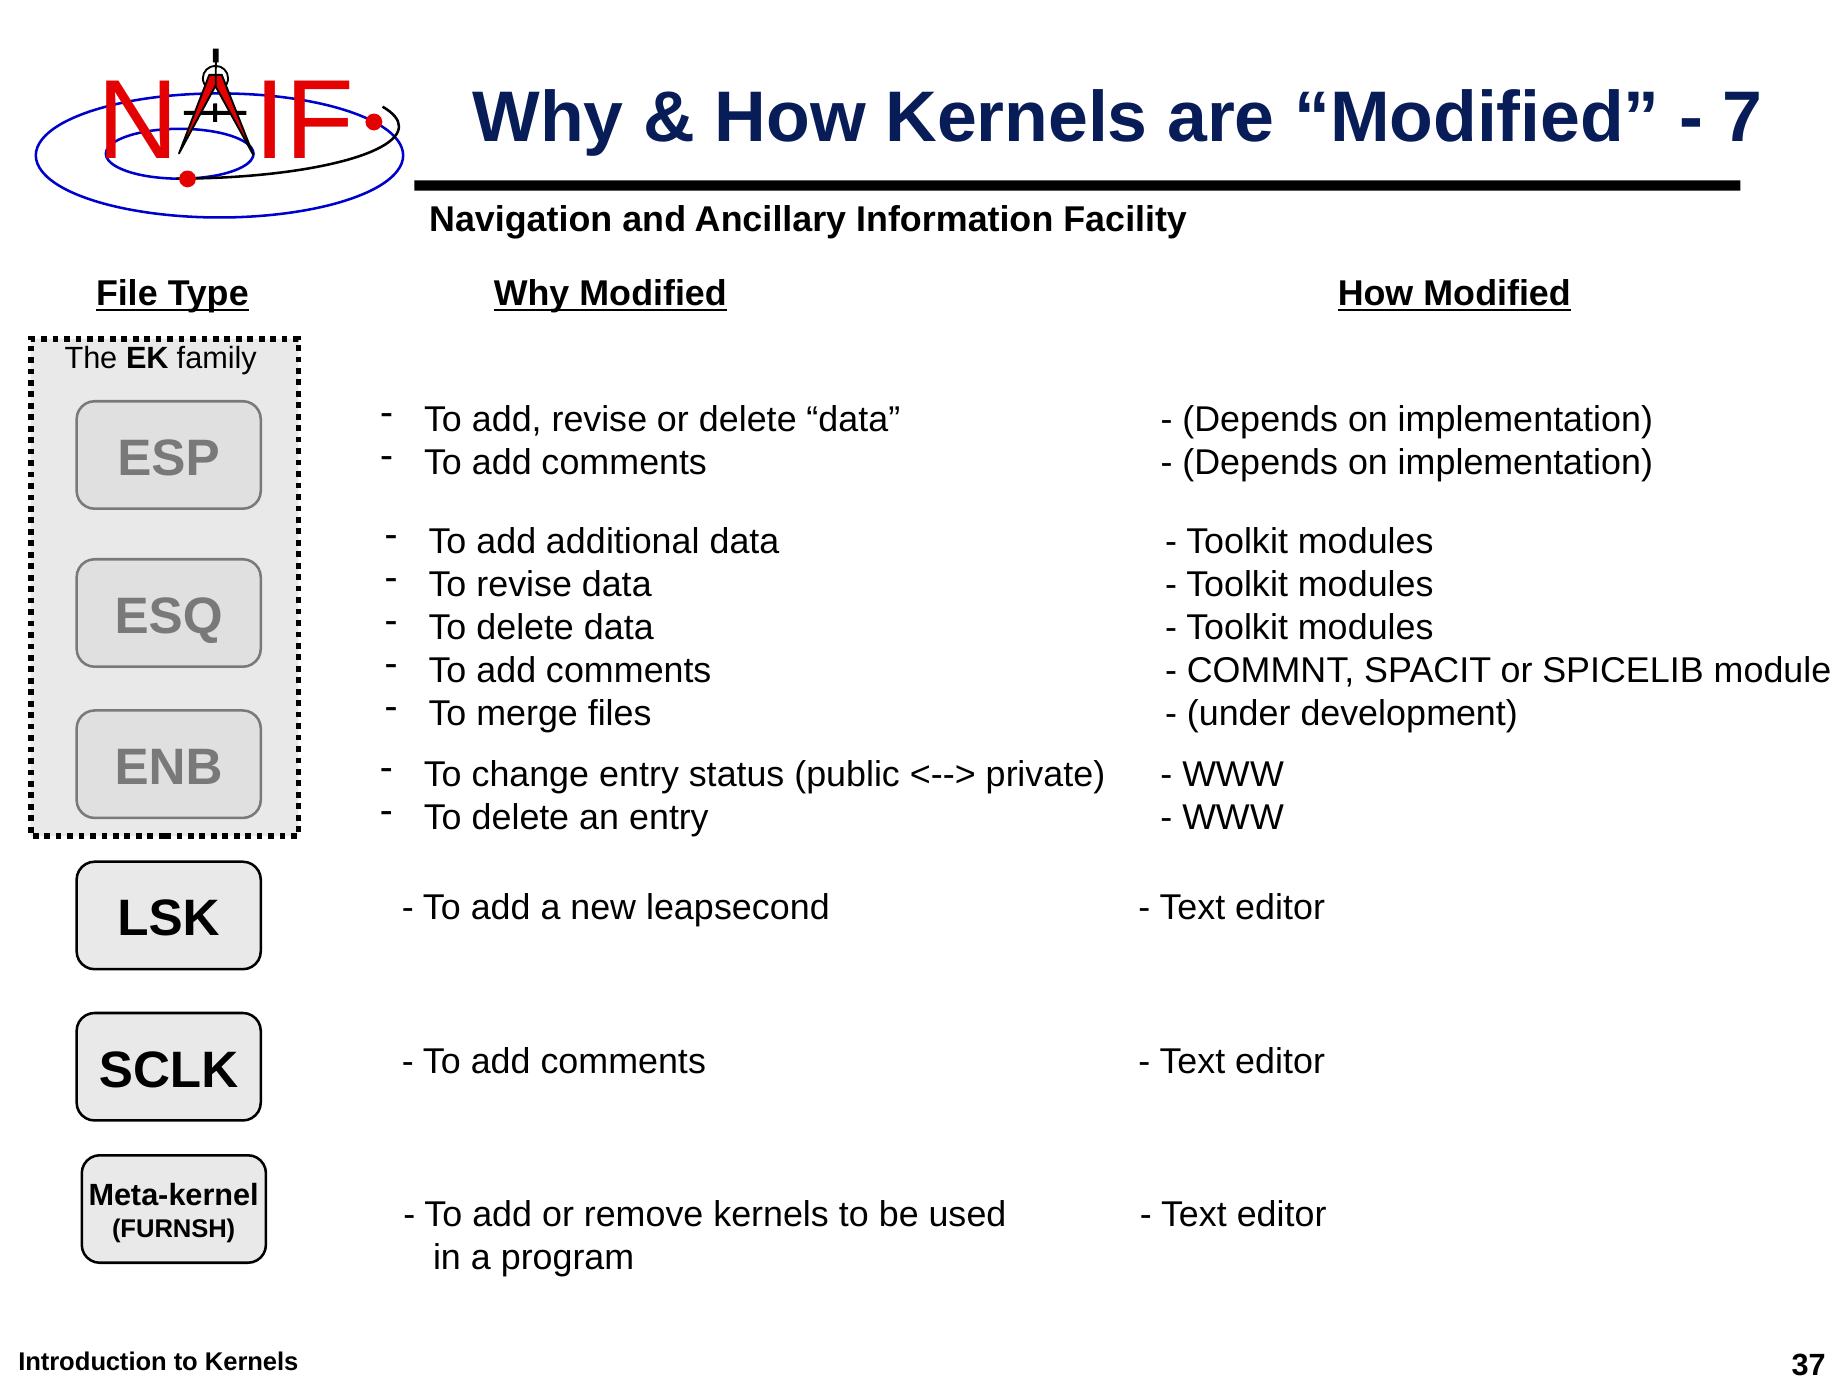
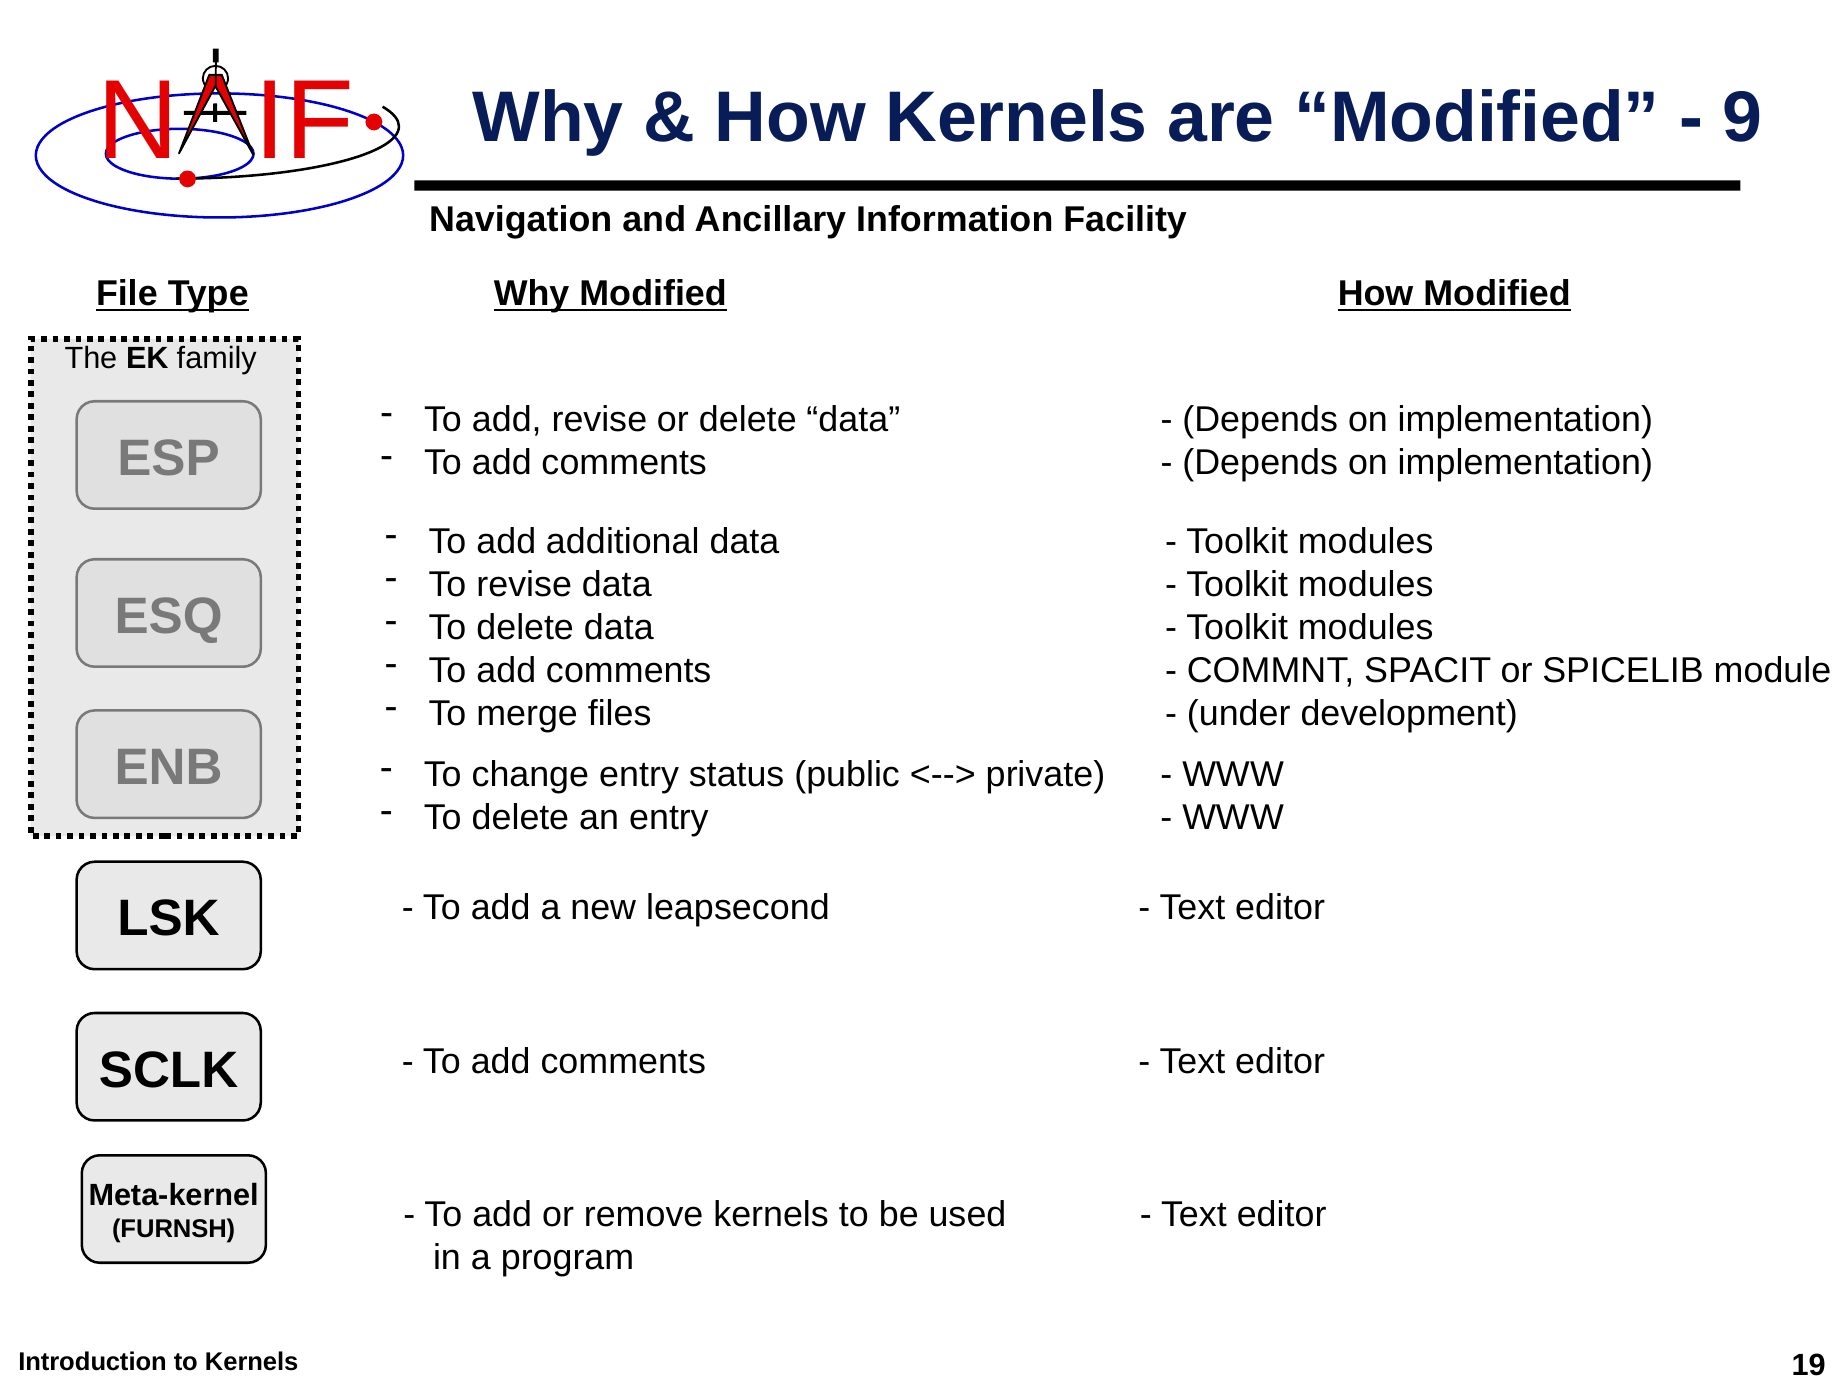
7: 7 -> 9
37: 37 -> 19
